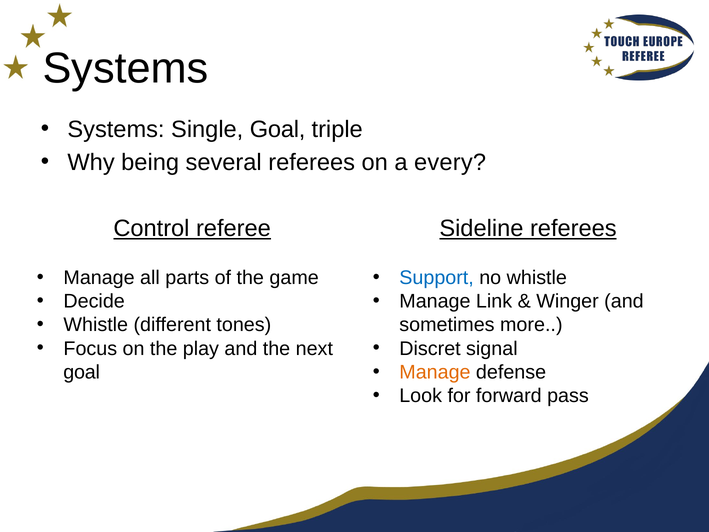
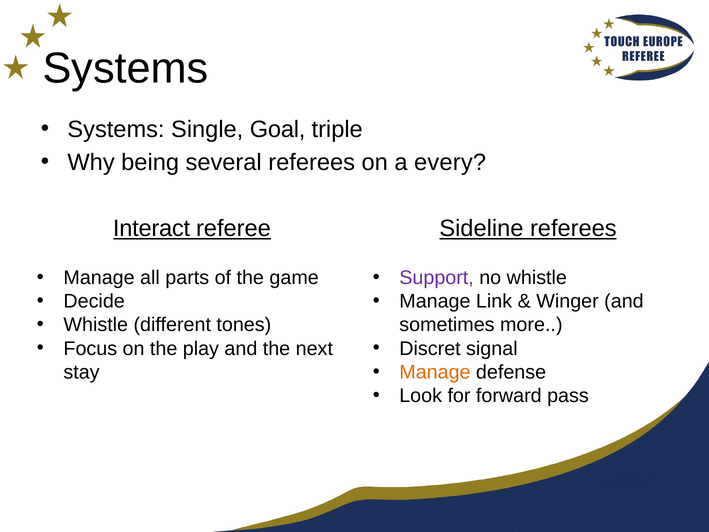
Control: Control -> Interact
Support colour: blue -> purple
goal at (82, 372): goal -> stay
